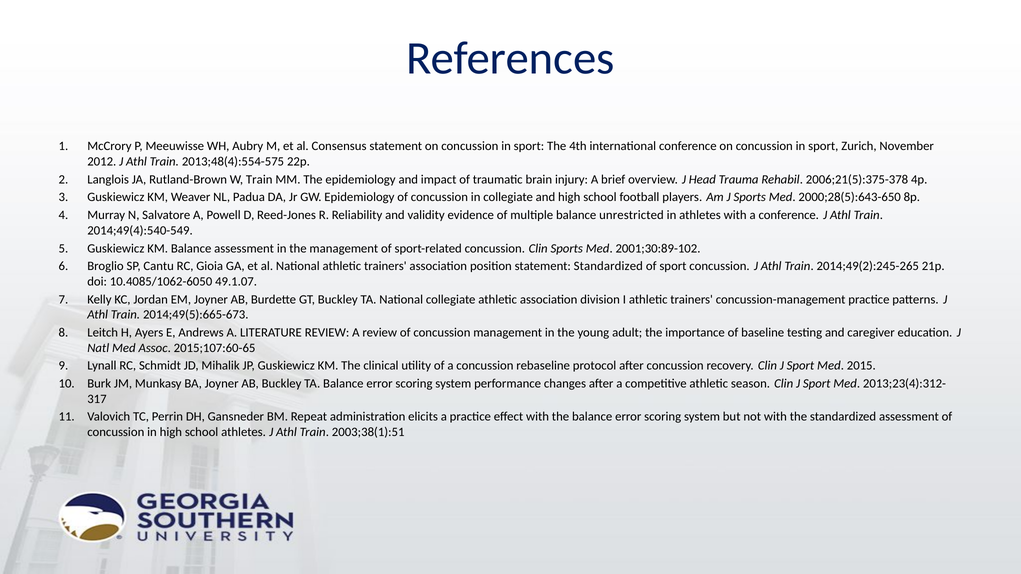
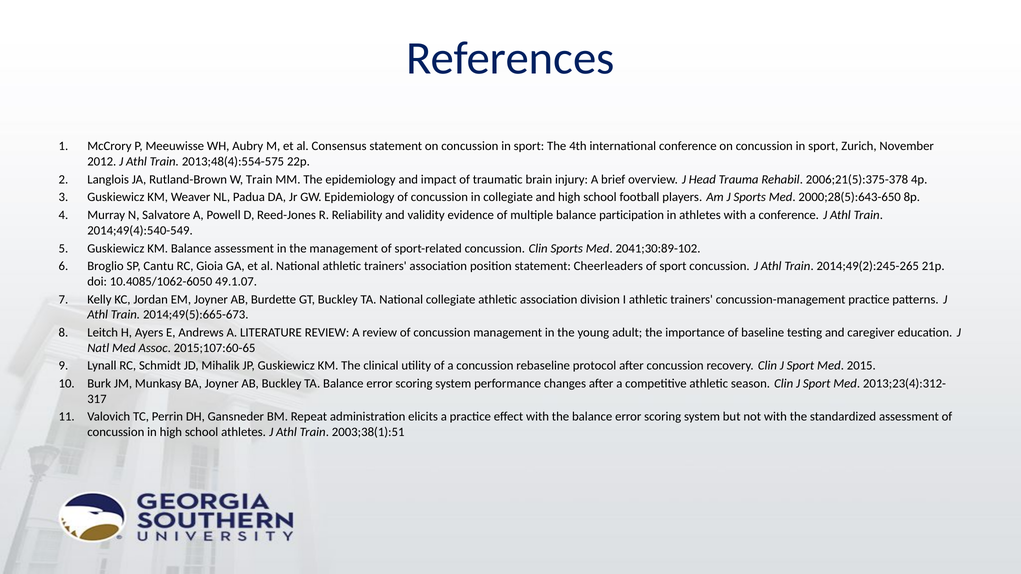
unrestricted: unrestricted -> participation
2001;30:89-102: 2001;30:89-102 -> 2041;30:89-102
statement Standardized: Standardized -> Cheerleaders
